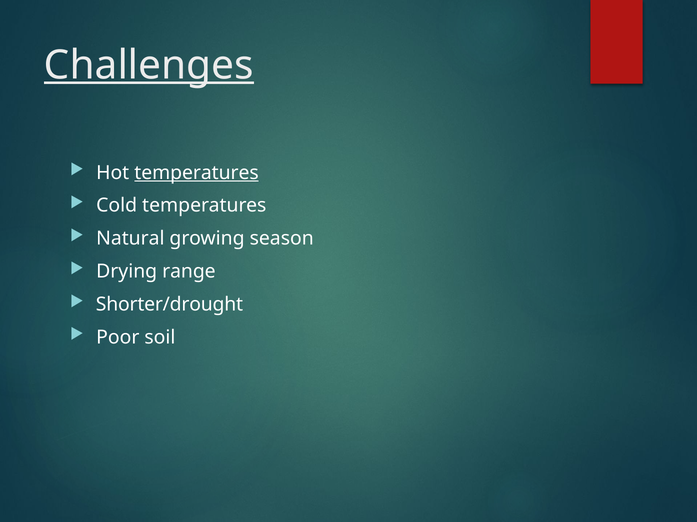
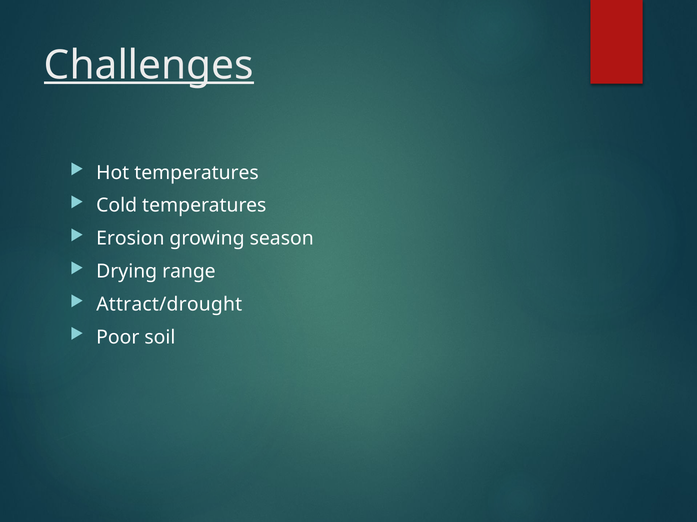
temperatures at (197, 173) underline: present -> none
Natural: Natural -> Erosion
Shorter/drought: Shorter/drought -> Attract/drought
